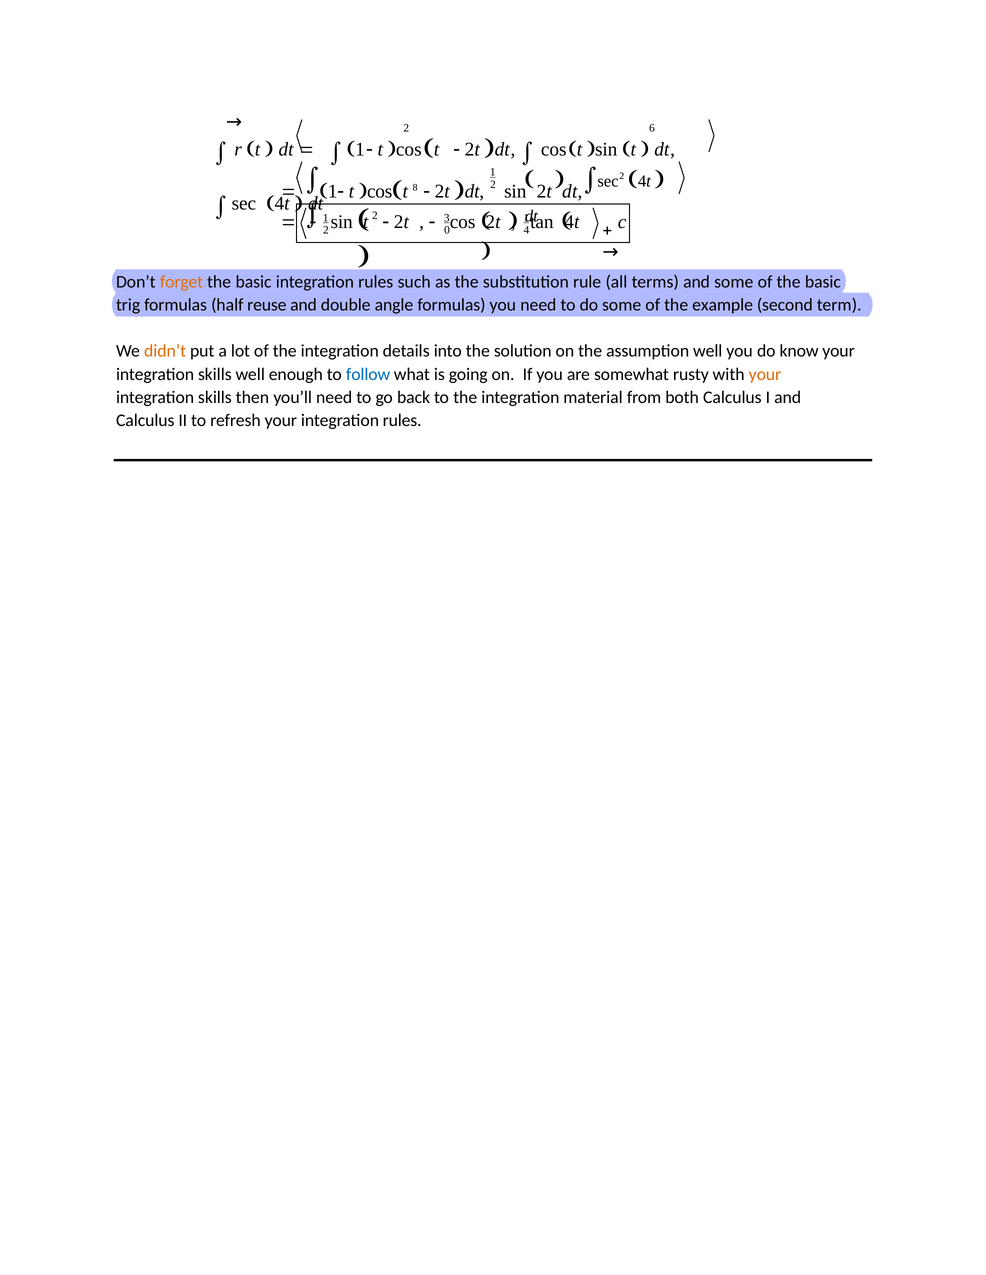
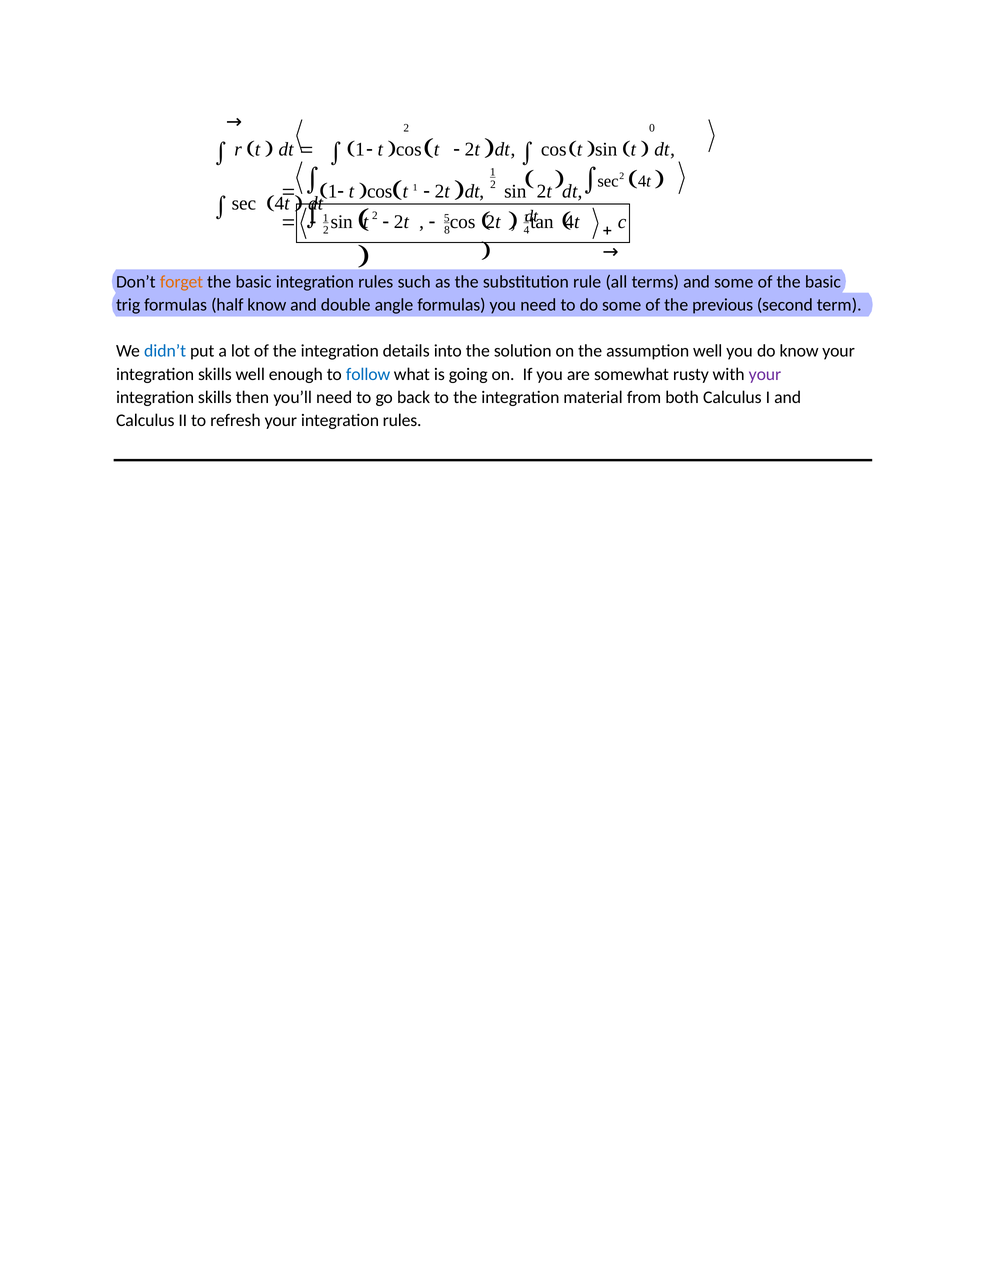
6: 6 -> 0
cost 8: 8 -> 1
3: 3 -> 5
0: 0 -> 8
half reuse: reuse -> know
example: example -> previous
didn’t colour: orange -> blue
your at (765, 375) colour: orange -> purple
